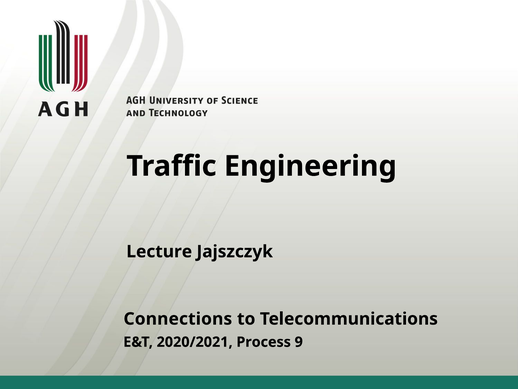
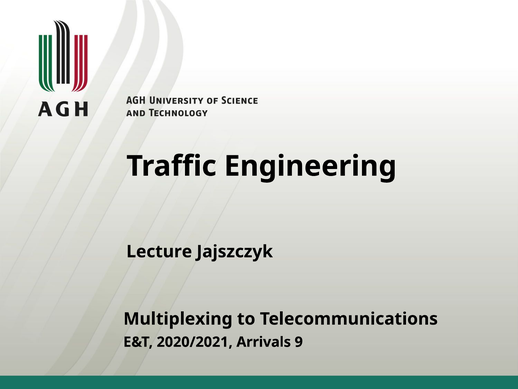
Connections: Connections -> Multiplexing
Process: Process -> Arrivals
